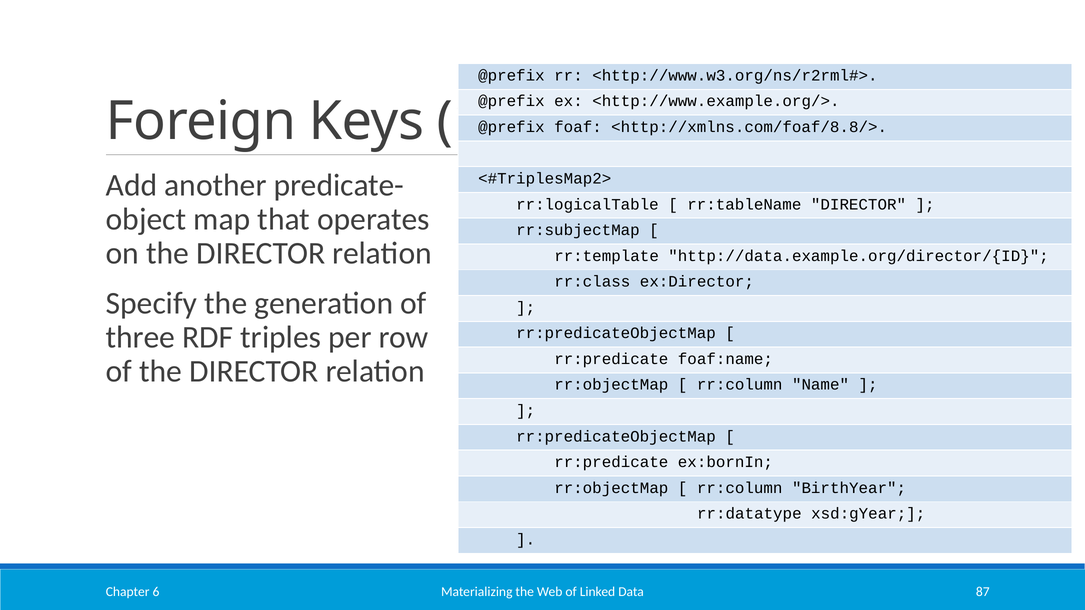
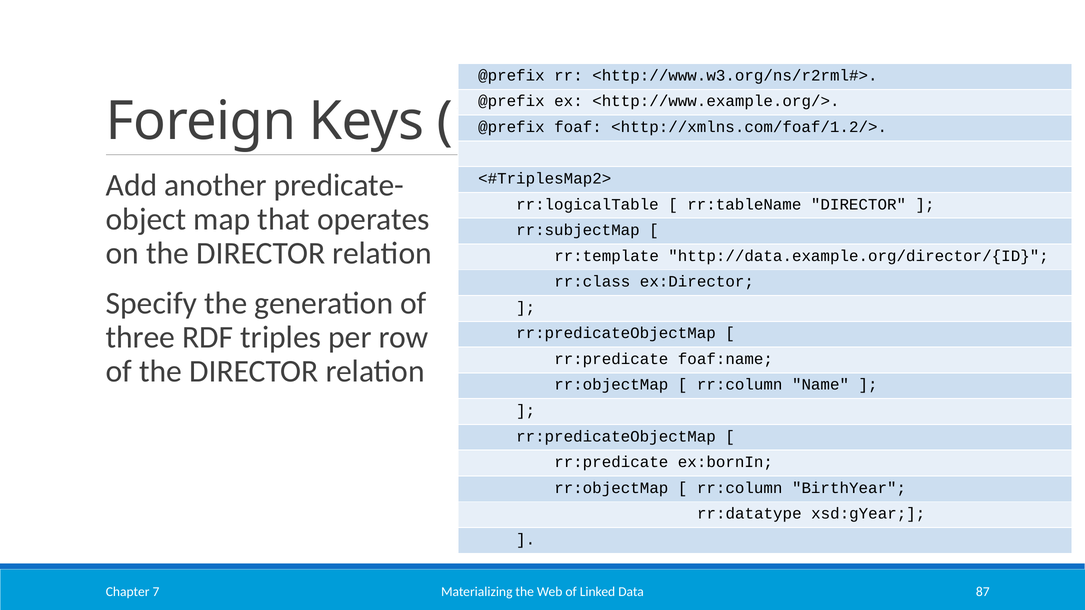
<http://xmlns.com/foaf/8.8/>: <http://xmlns.com/foaf/8.8/> -> <http://xmlns.com/foaf/1.2/>
6: 6 -> 7
